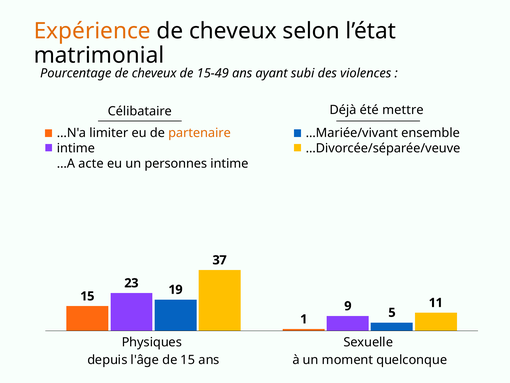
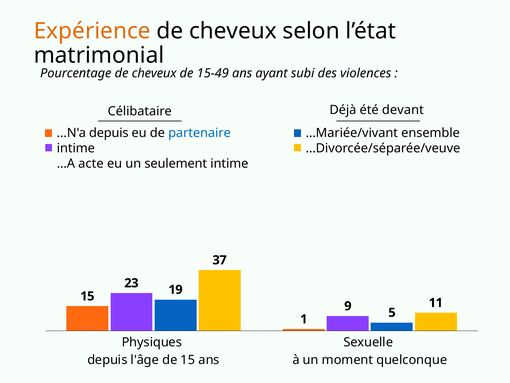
mettre: mettre -> devant
…N'a limiter: limiter -> depuis
partenaire colour: orange -> blue
personnes: personnes -> seulement
